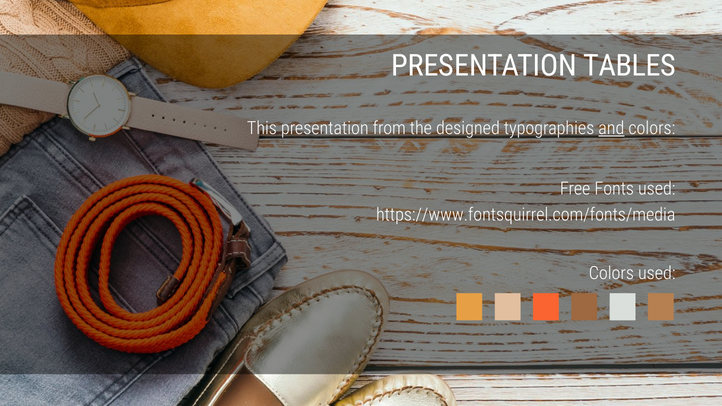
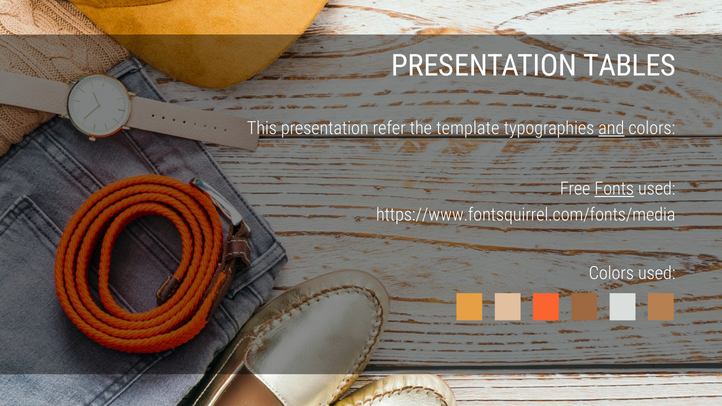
from: from -> refer
designed: designed -> template
Fonts underline: none -> present
